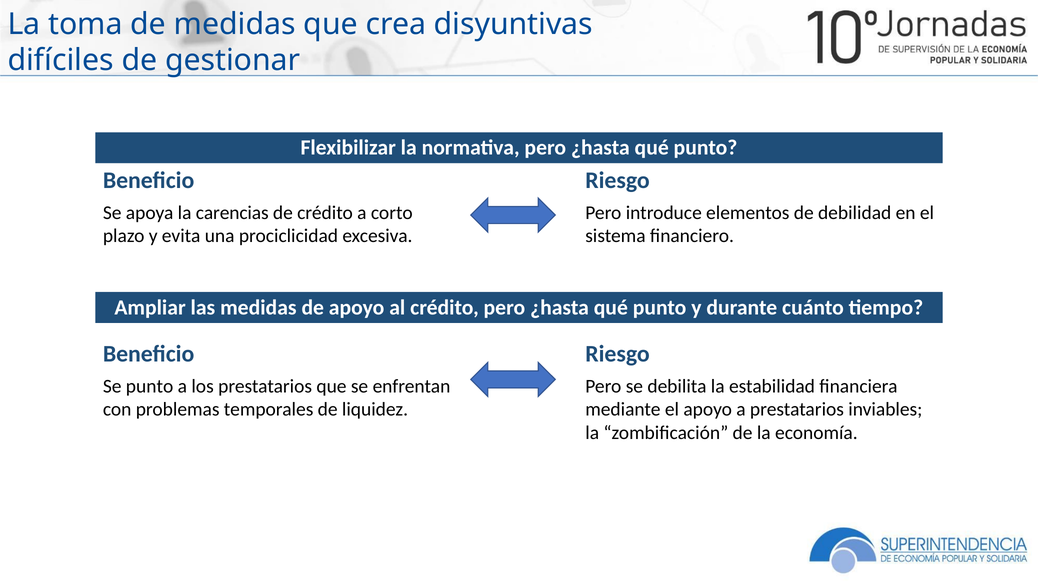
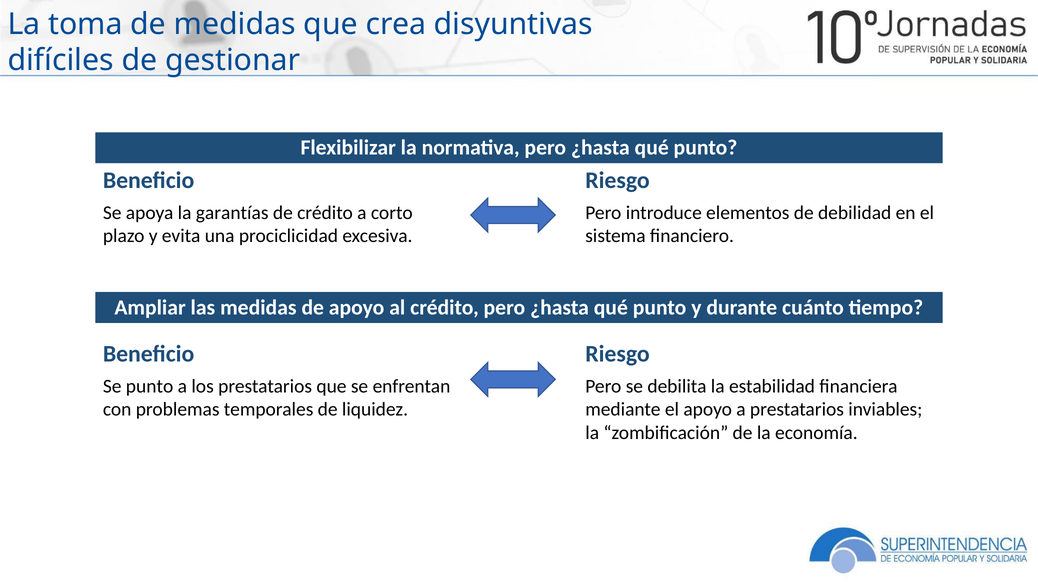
carencias: carencias -> garantías
